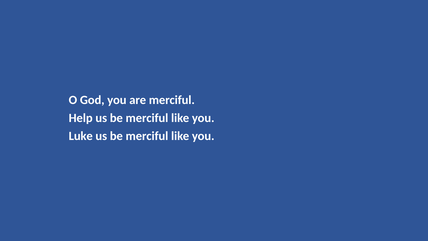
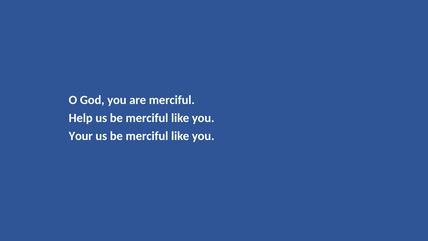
Luke: Luke -> Your
